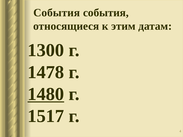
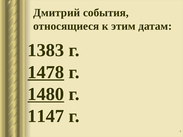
События at (57, 13): События -> Дмитрий
1300: 1300 -> 1383
1478 underline: none -> present
1517: 1517 -> 1147
